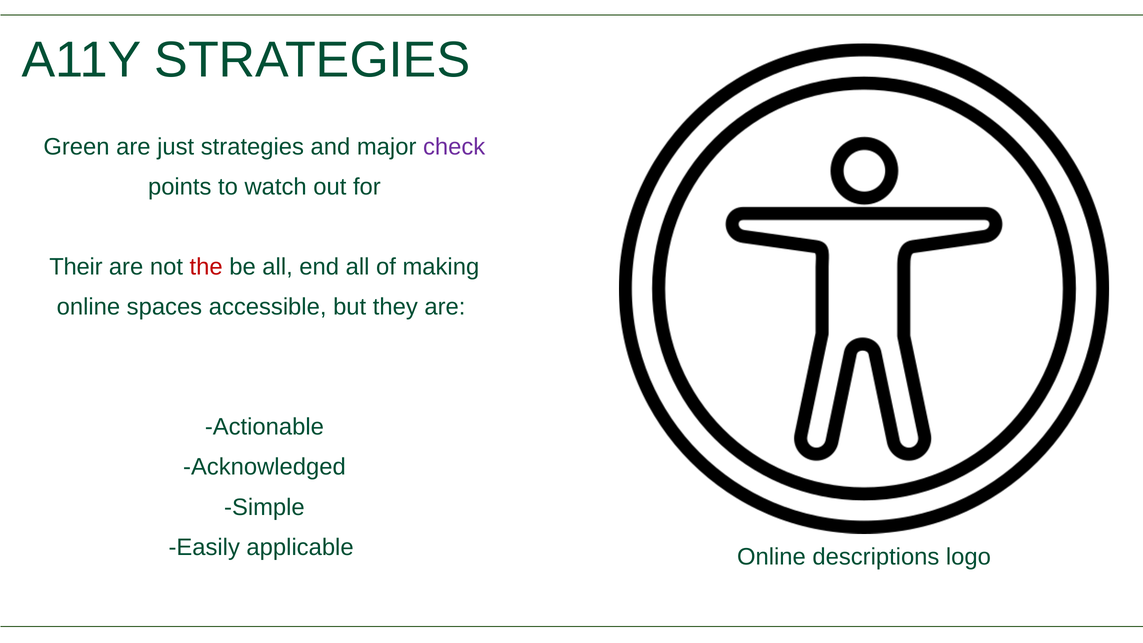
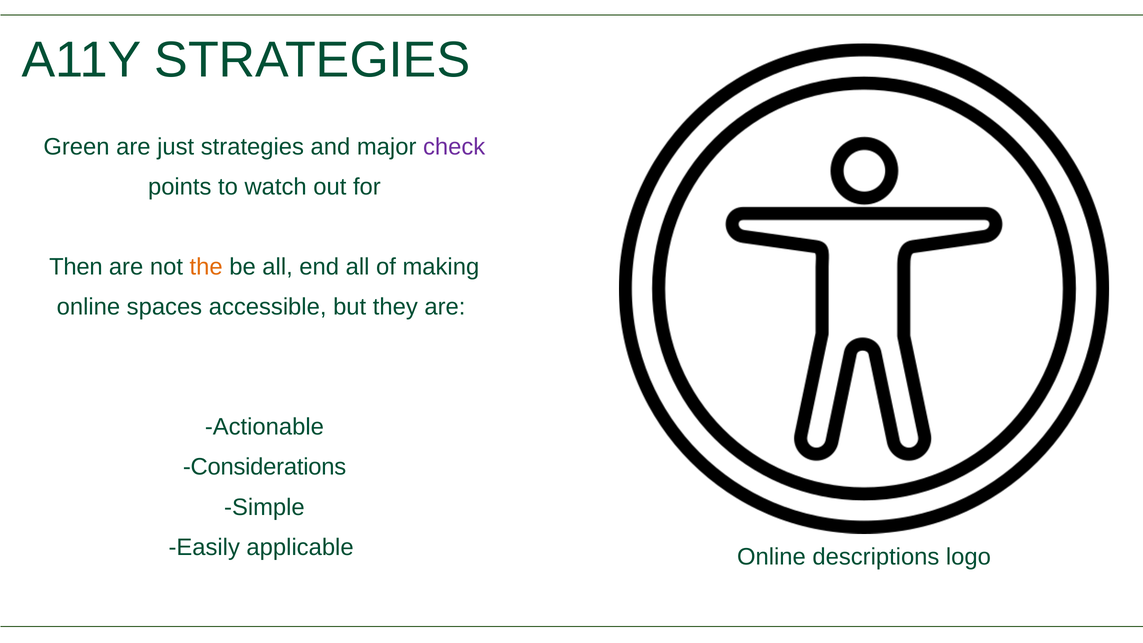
Their: Their -> Then
the colour: red -> orange
Acknowledged: Acknowledged -> Considerations
